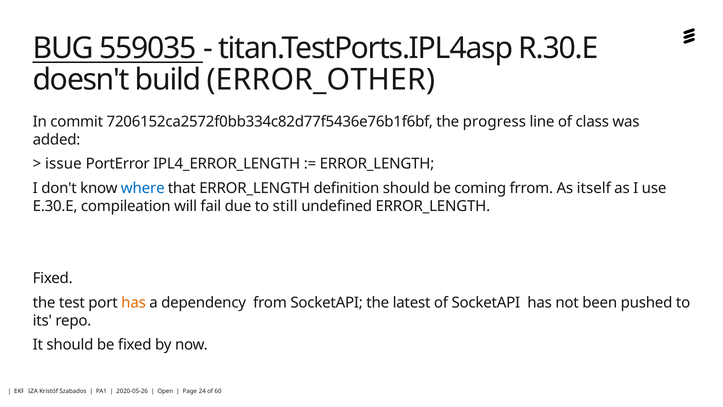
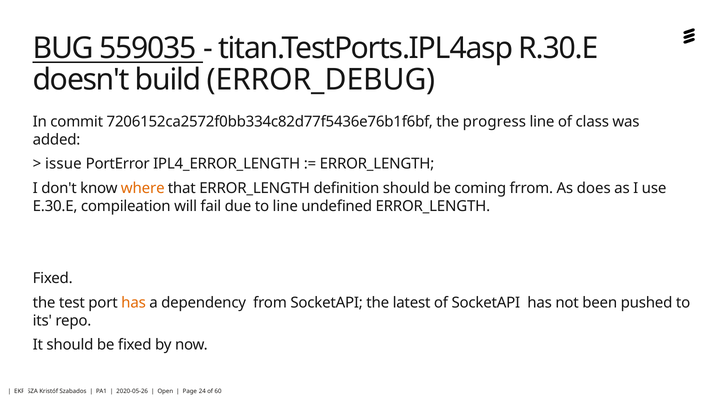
ERROR_OTHER: ERROR_OTHER -> ERROR_DEBUG
where colour: blue -> orange
itself: itself -> does
to still: still -> line
